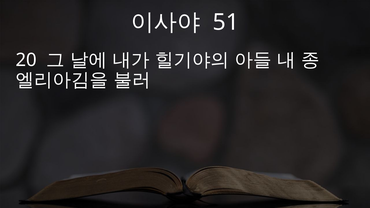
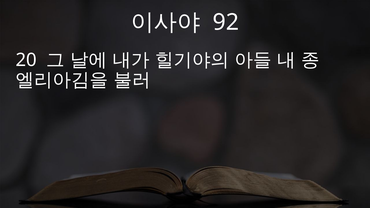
51: 51 -> 92
